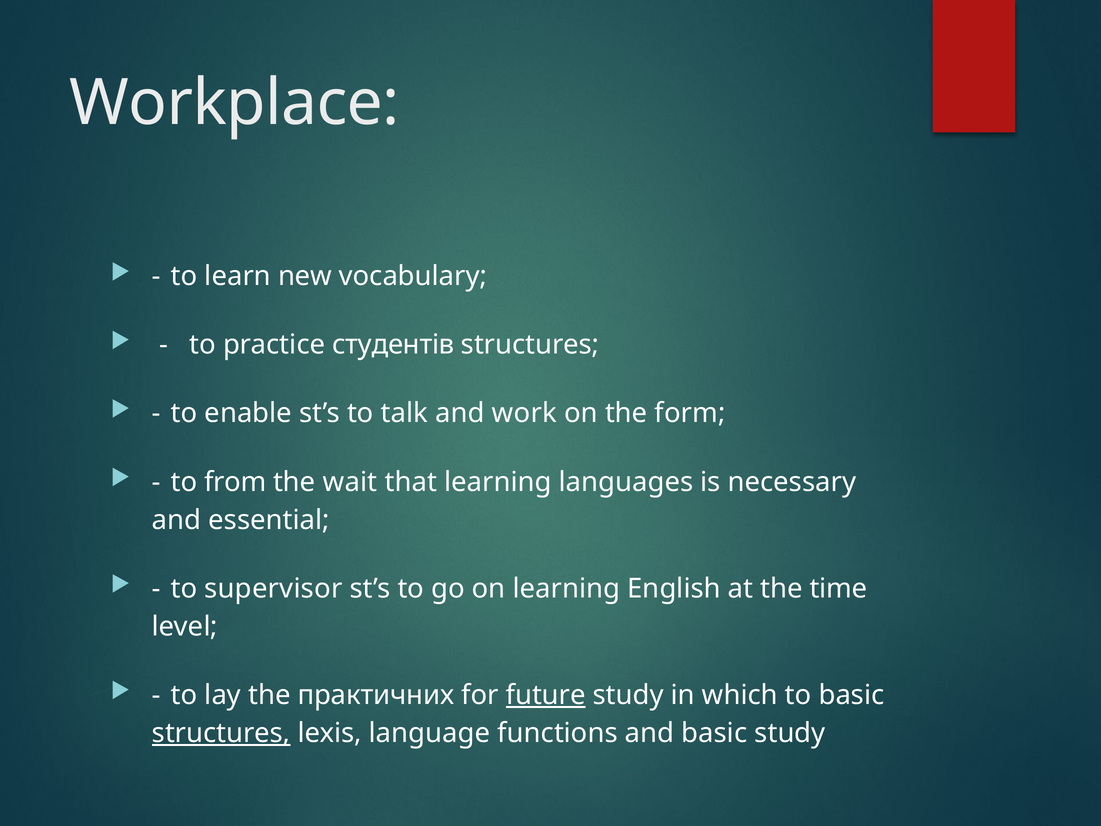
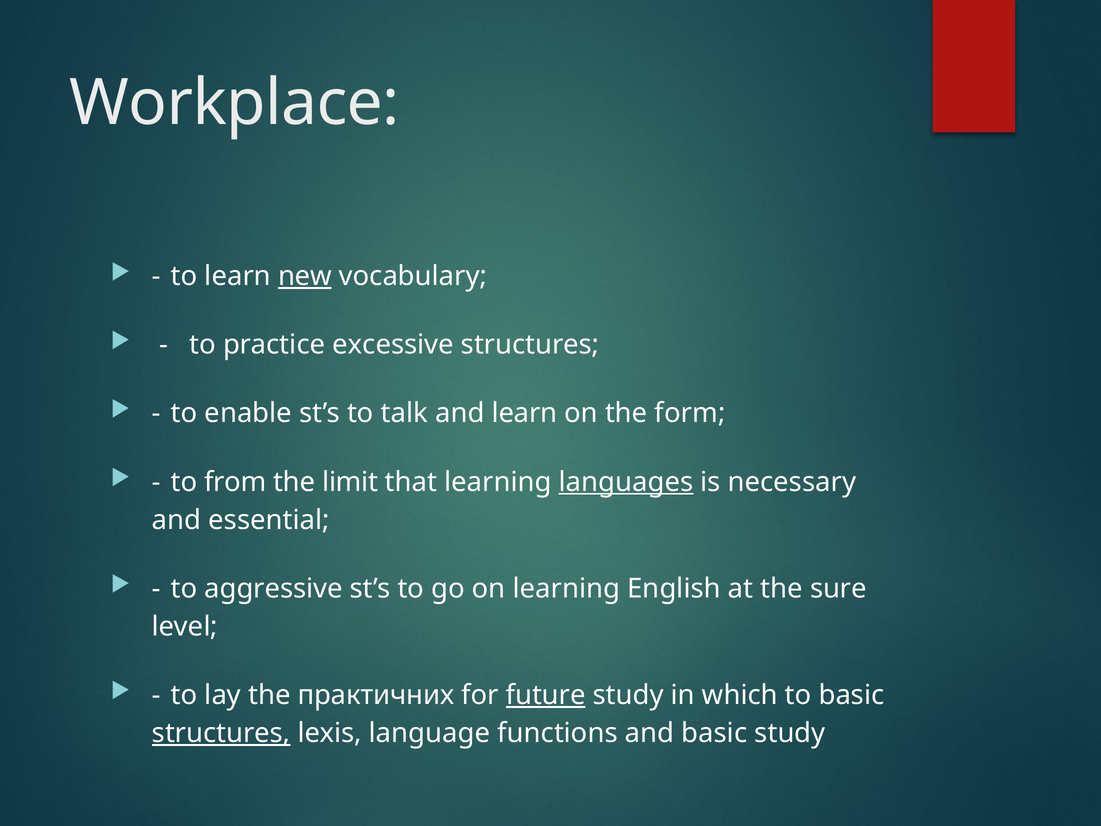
new underline: none -> present
студентів: студентів -> excessive
and work: work -> learn
wait: wait -> limit
languages underline: none -> present
supervisor: supervisor -> aggressive
time: time -> sure
